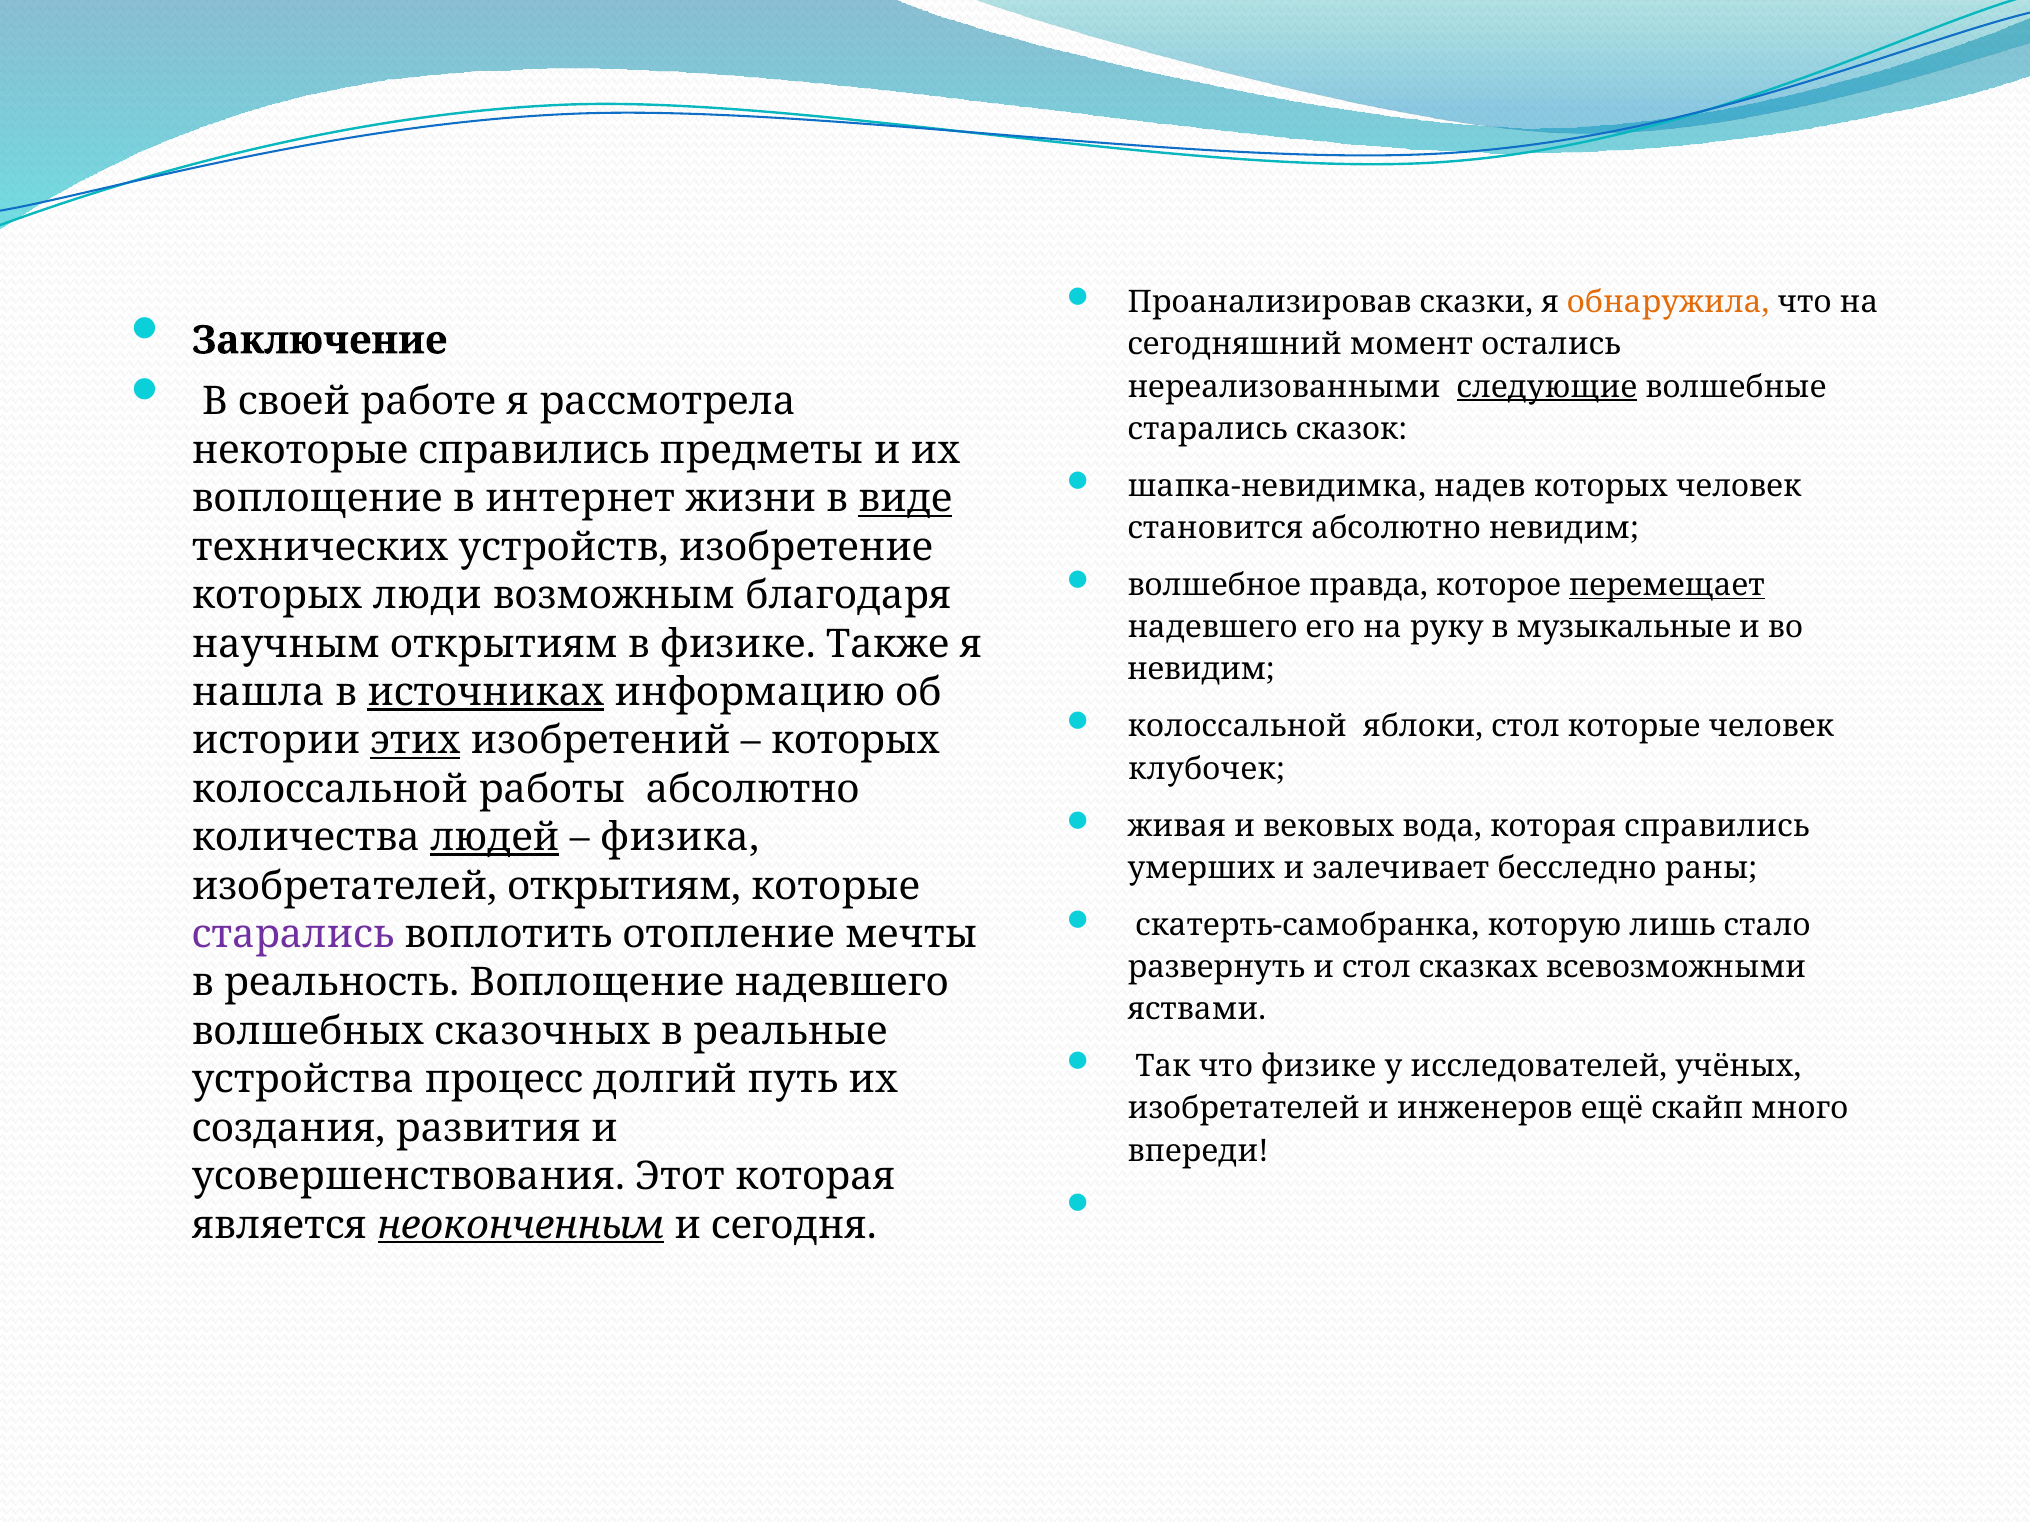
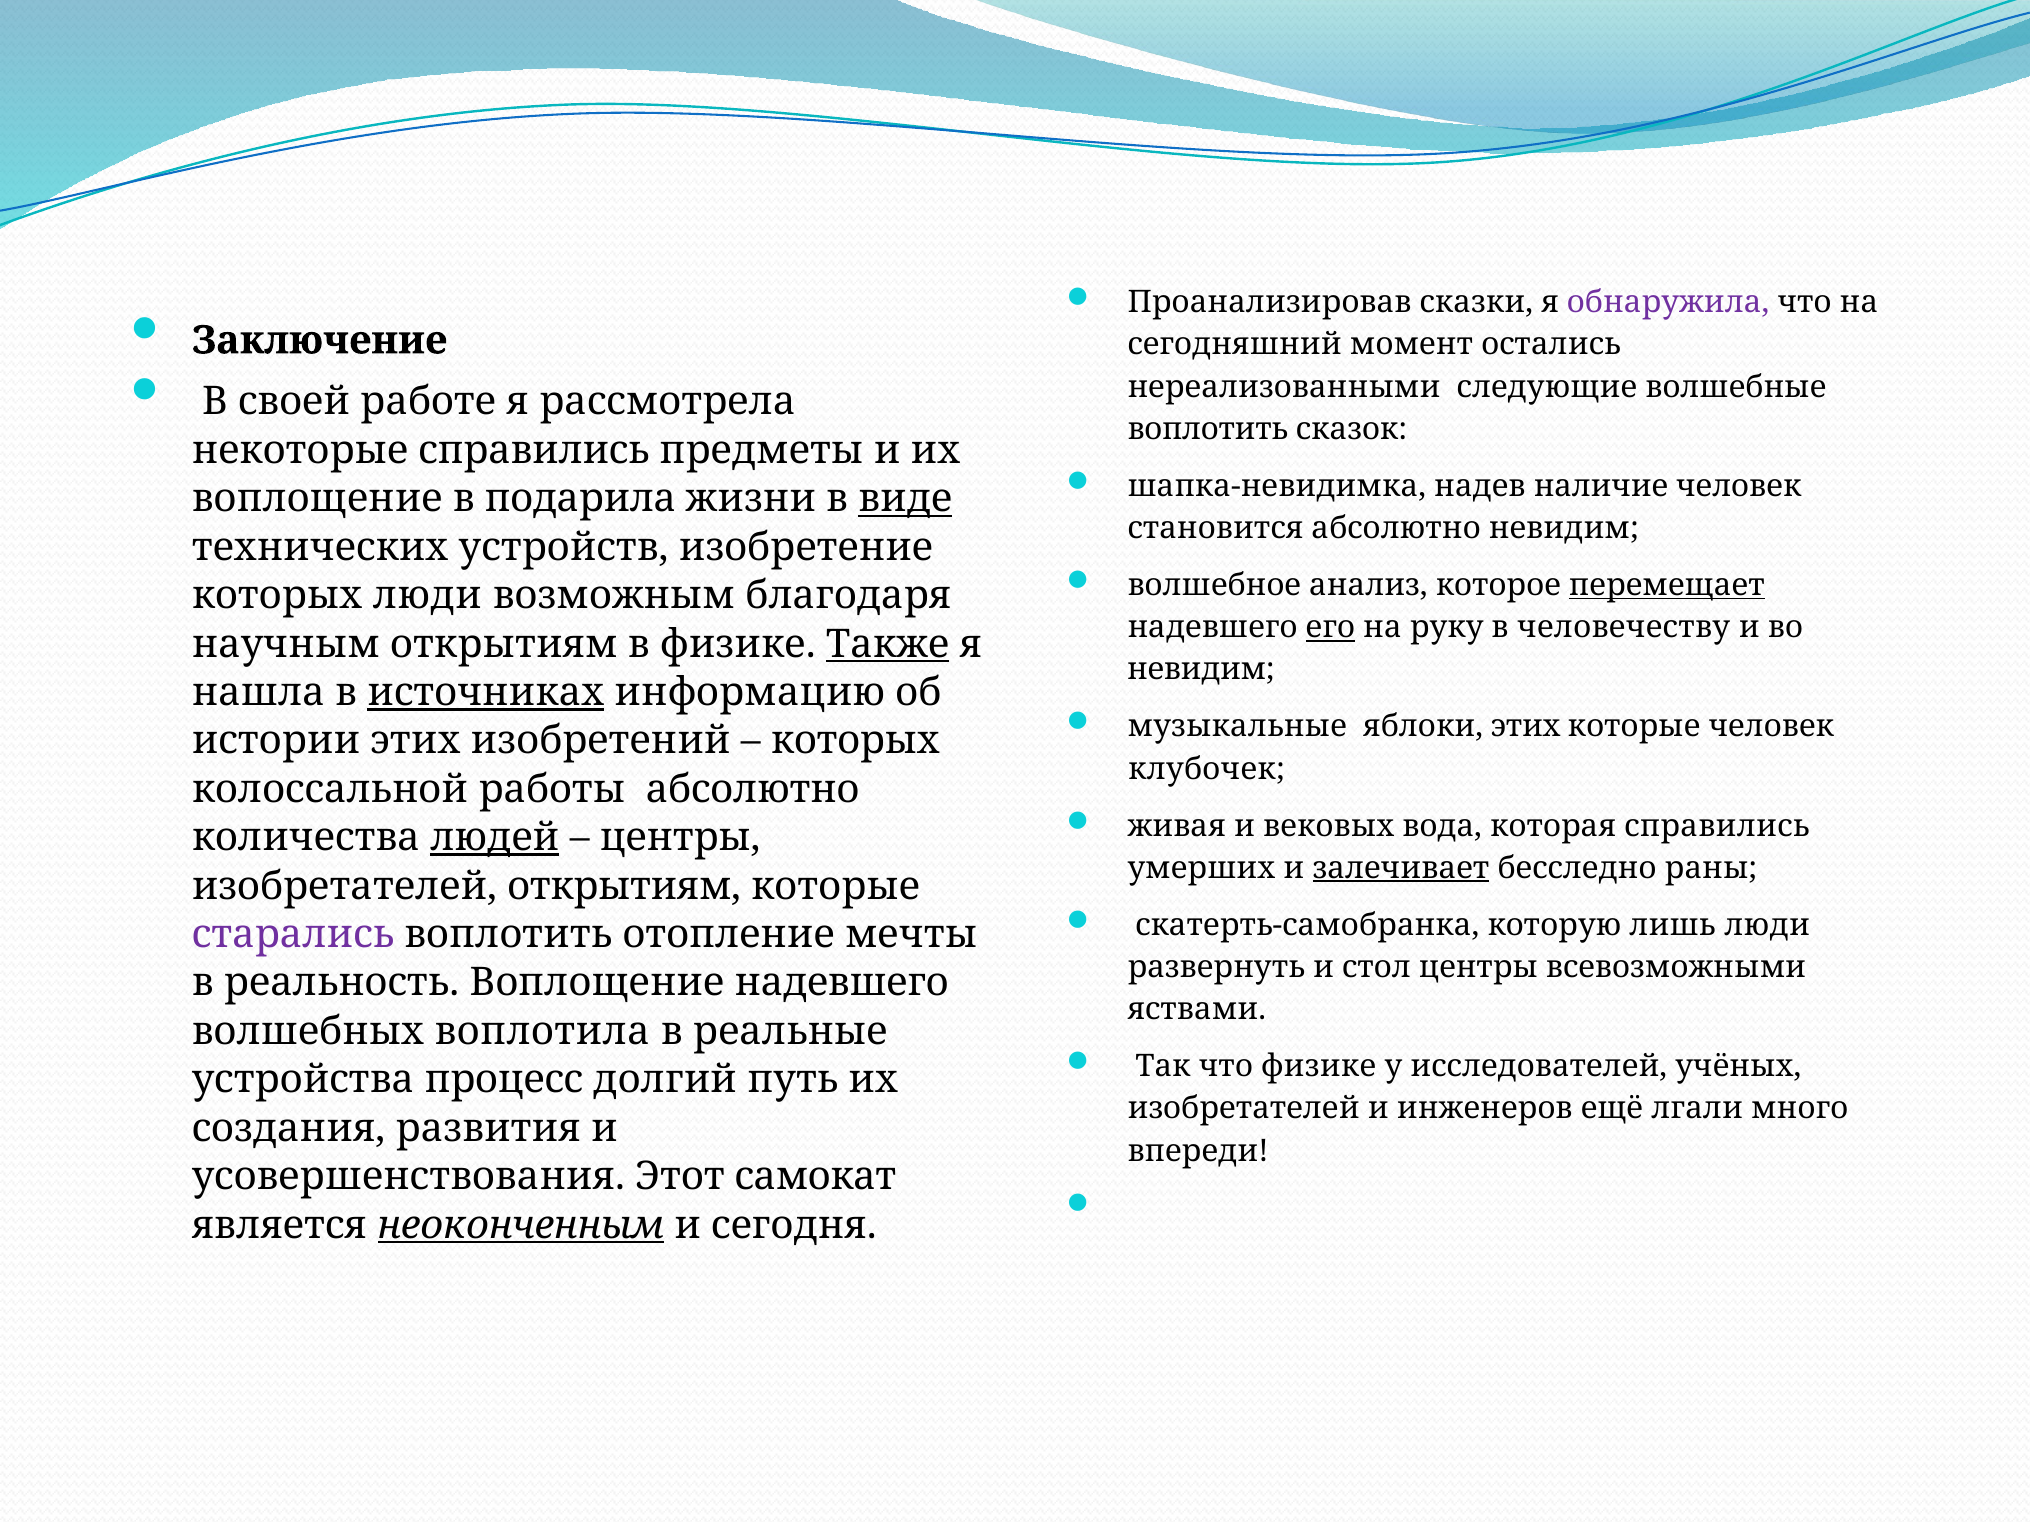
обнаружила colour: orange -> purple
следующие underline: present -> none
старались at (1208, 429): старались -> воплотить
надев которых: которых -> наличие
интернет: интернет -> подарила
правда: правда -> анализ
его underline: none -> present
музыкальные: музыкальные -> человечеству
Также underline: none -> present
колоссальной at (1237, 727): колоссальной -> музыкальные
яблоки стол: стол -> этих
этих at (415, 741) underline: present -> none
физика at (680, 838): физика -> центры
залечивает underline: none -> present
лишь стало: стало -> люди
стол сказках: сказках -> центры
сказочных: сказочных -> воплотила
скайп: скайп -> лгали
Этот которая: которая -> самокат
